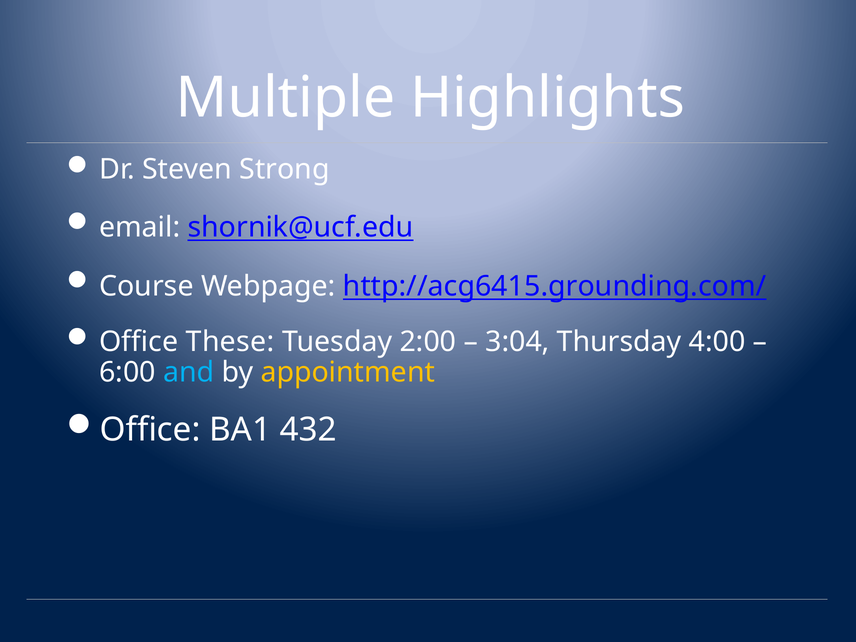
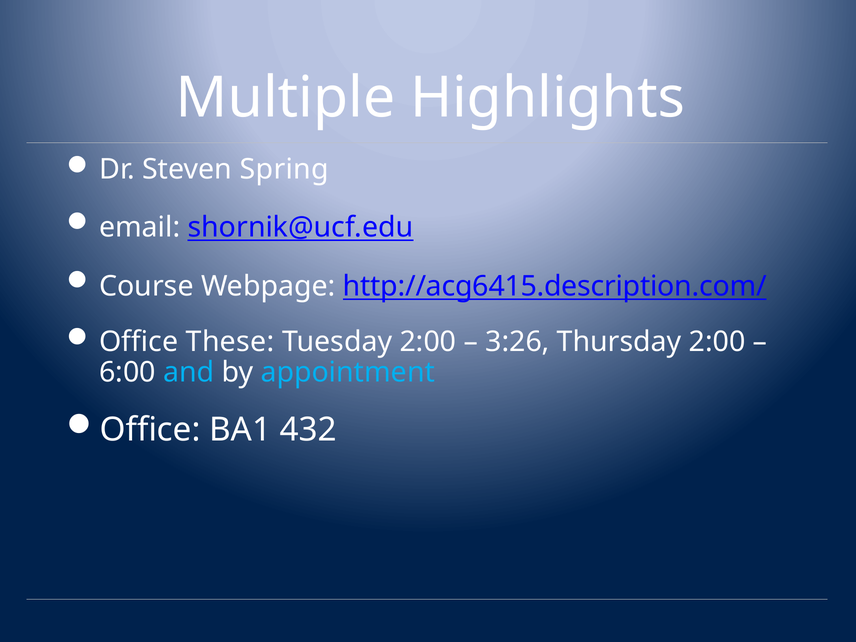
Strong: Strong -> Spring
http://acg6415.grounding.com/: http://acg6415.grounding.com/ -> http://acg6415.description.com/
3:04: 3:04 -> 3:26
Thursday 4:00: 4:00 -> 2:00
appointment colour: yellow -> light blue
